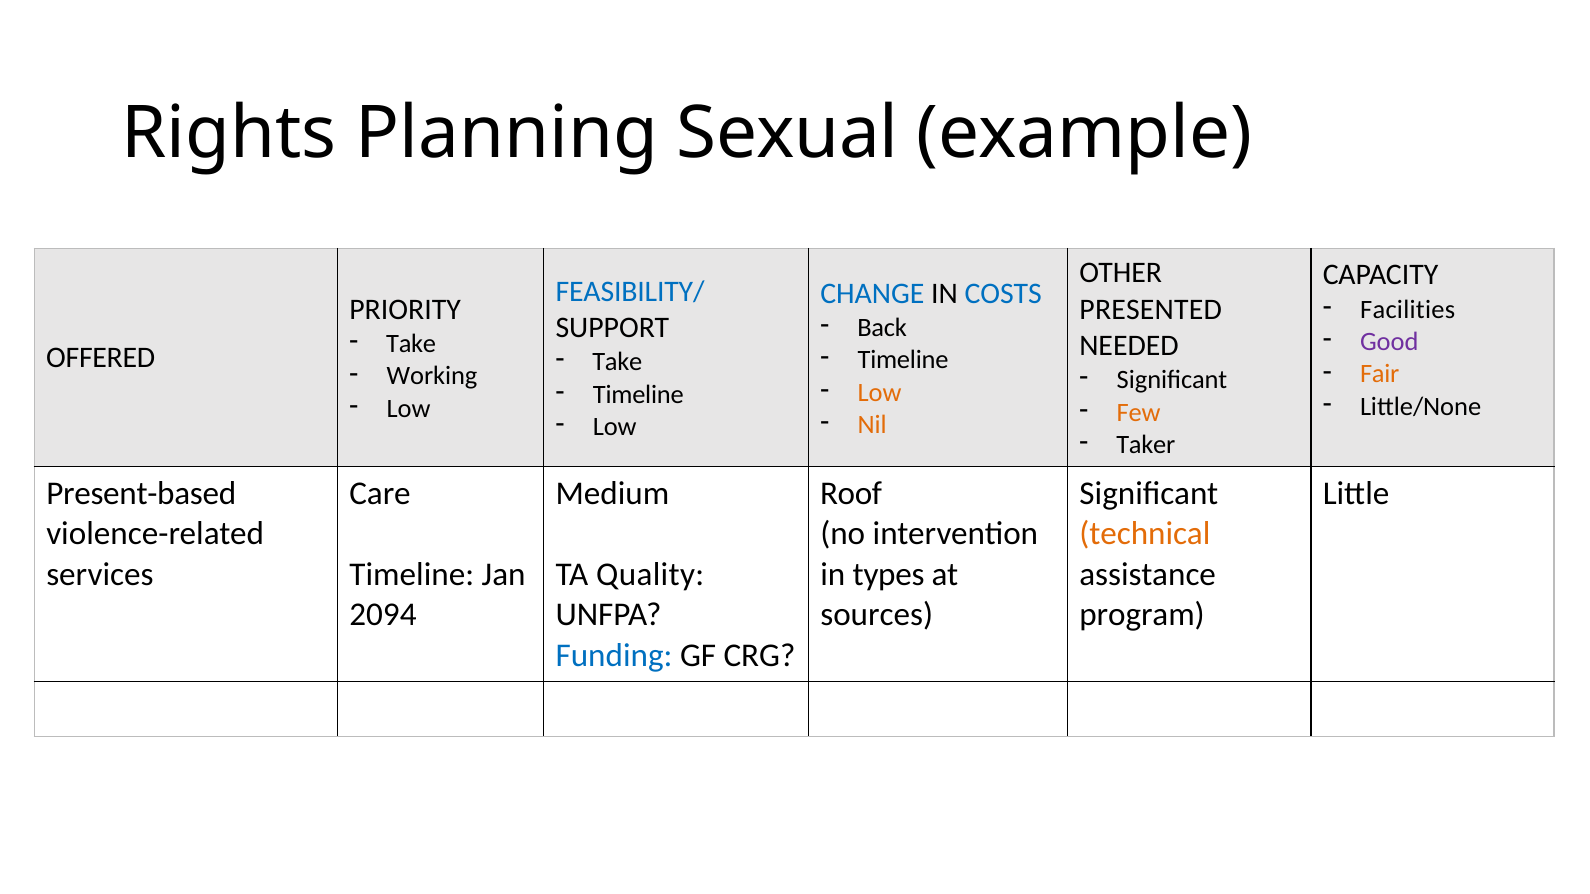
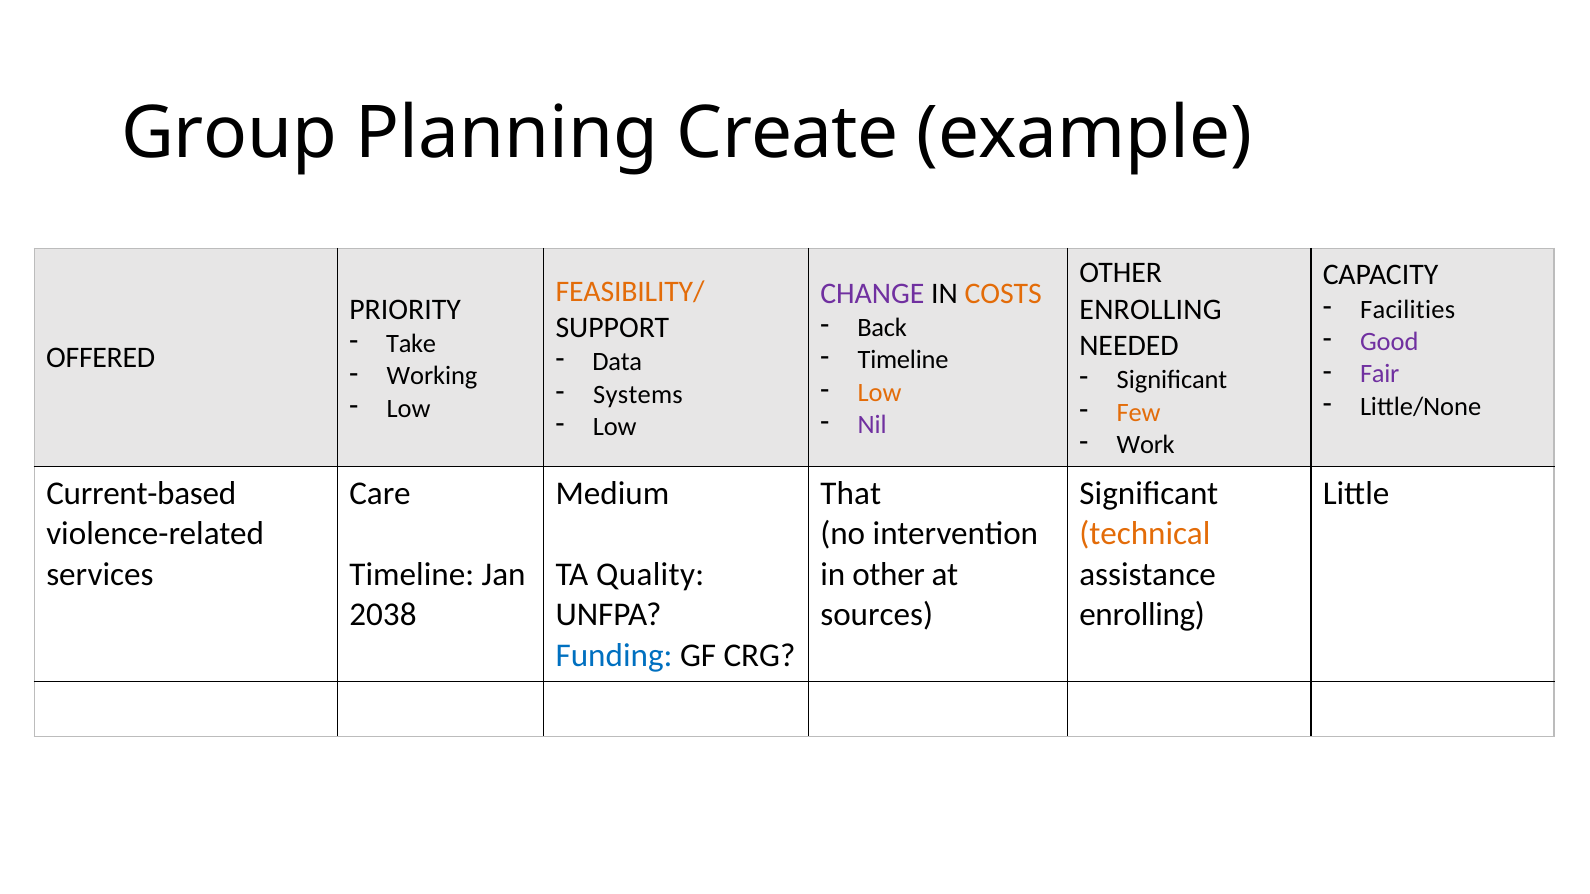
Rights: Rights -> Group
Sexual: Sexual -> Create
FEASIBILITY/ colour: blue -> orange
CHANGE colour: blue -> purple
COSTS colour: blue -> orange
PRESENTED at (1151, 310): PRESENTED -> ENROLLING
Take at (617, 362): Take -> Data
Fair colour: orange -> purple
Timeline at (638, 394): Timeline -> Systems
Nil colour: orange -> purple
Taker: Taker -> Work
Present-based: Present-based -> Current-based
Roof: Roof -> That
in types: types -> other
2094: 2094 -> 2038
program at (1142, 615): program -> enrolling
